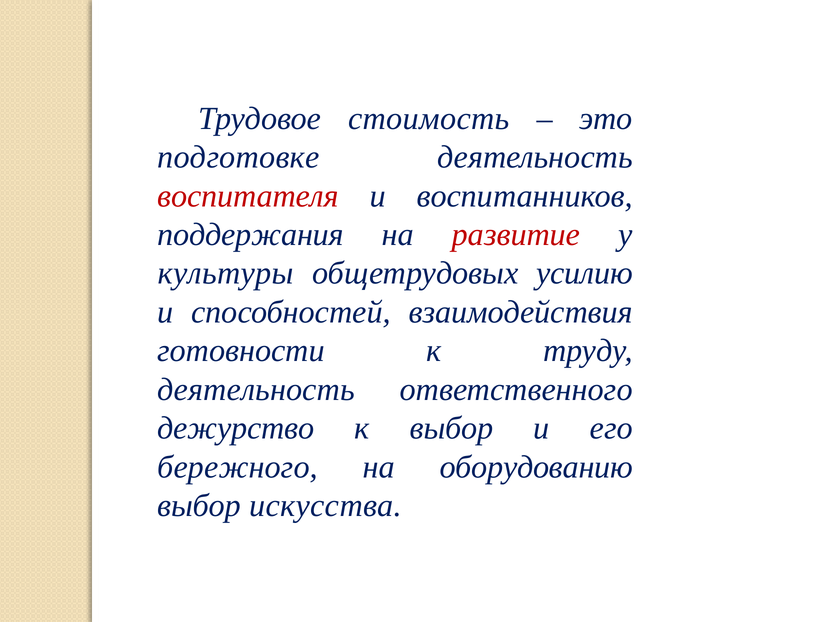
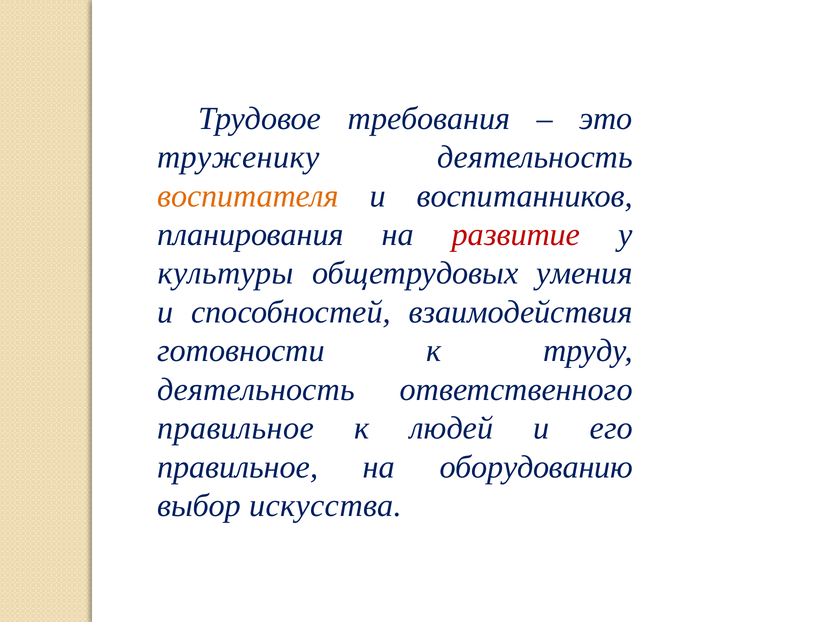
стоимость: стоимость -> требования
подготовке: подготовке -> труженику
воспитателя colour: red -> orange
поддержания: поддержания -> планирования
усилию: усилию -> умения
дежурство at (236, 428): дежурство -> правильное
к выбор: выбор -> людей
бережного at (238, 467): бережного -> правильное
